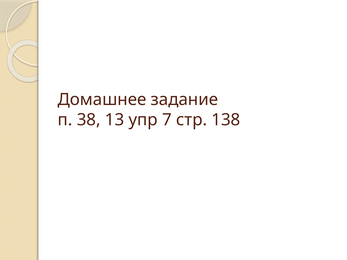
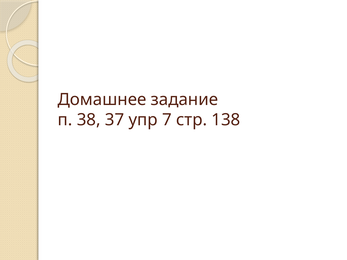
13: 13 -> 37
